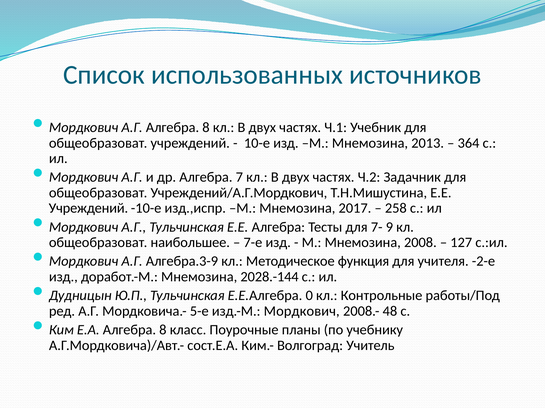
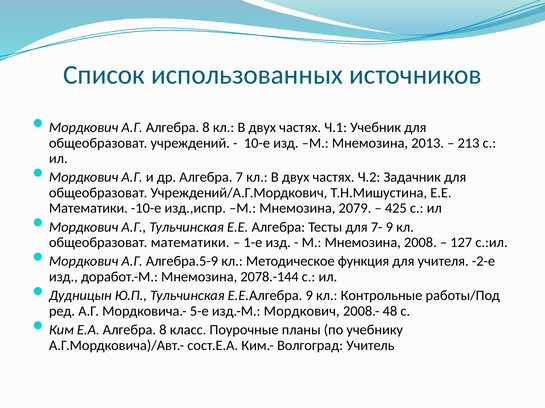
364: 364 -> 213
Учреждений at (88, 209): Учреждений -> Математики
2017: 2017 -> 2079
258: 258 -> 425
общеобразоват наибольшее: наибольшее -> математики
7-е: 7-е -> 1-е
Алгебра.3-9: Алгебра.3-9 -> Алгебра.5-9
2028.-144: 2028.-144 -> 2078.-144
Е.Е.Алгебра 0: 0 -> 9
